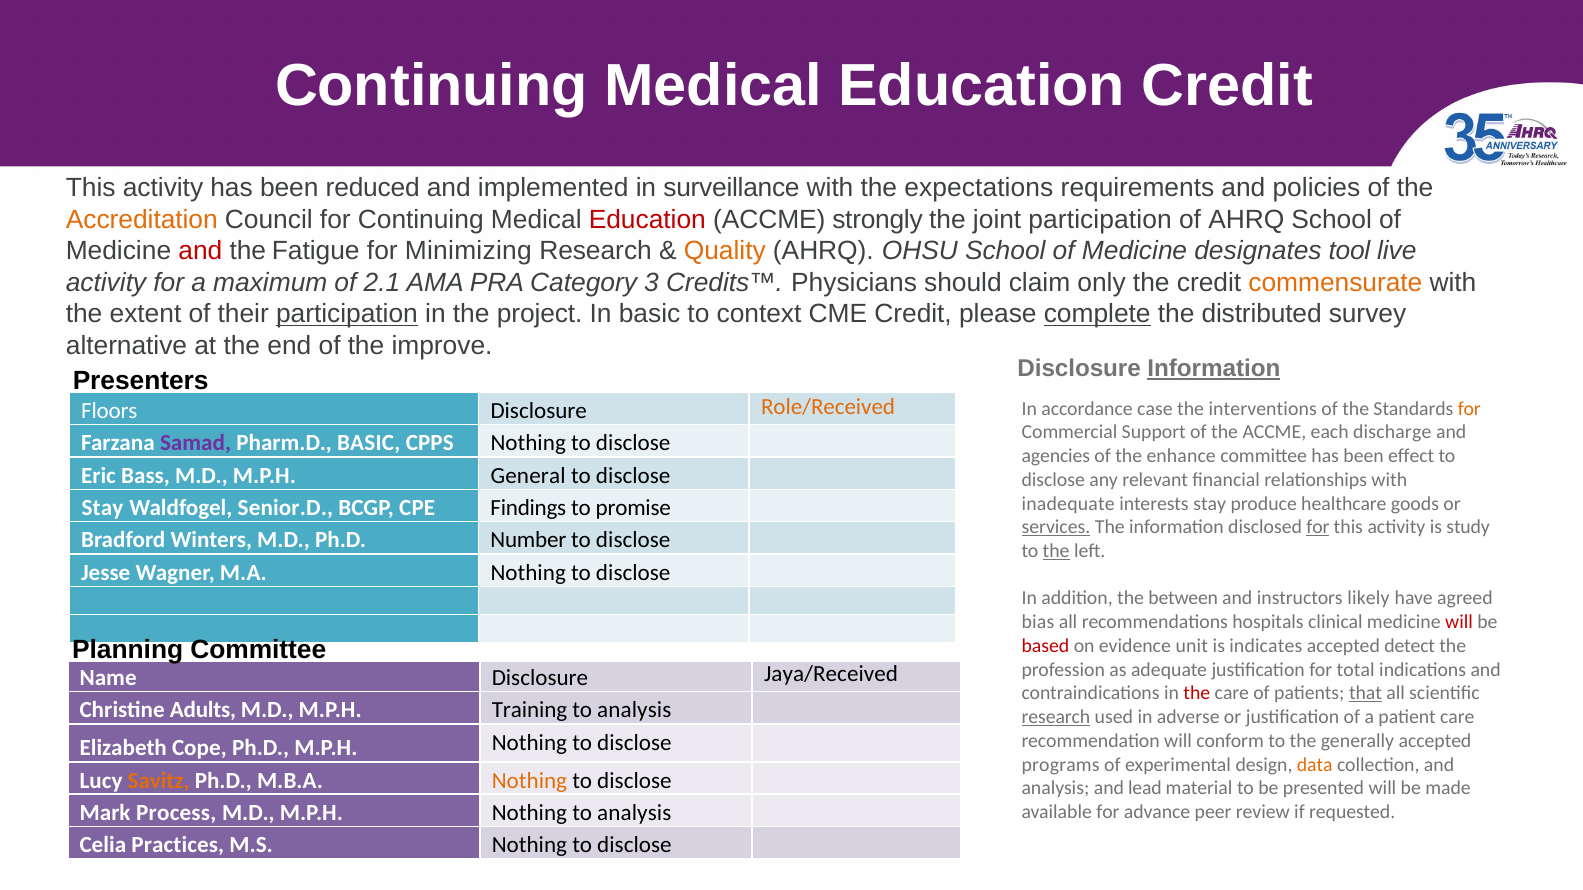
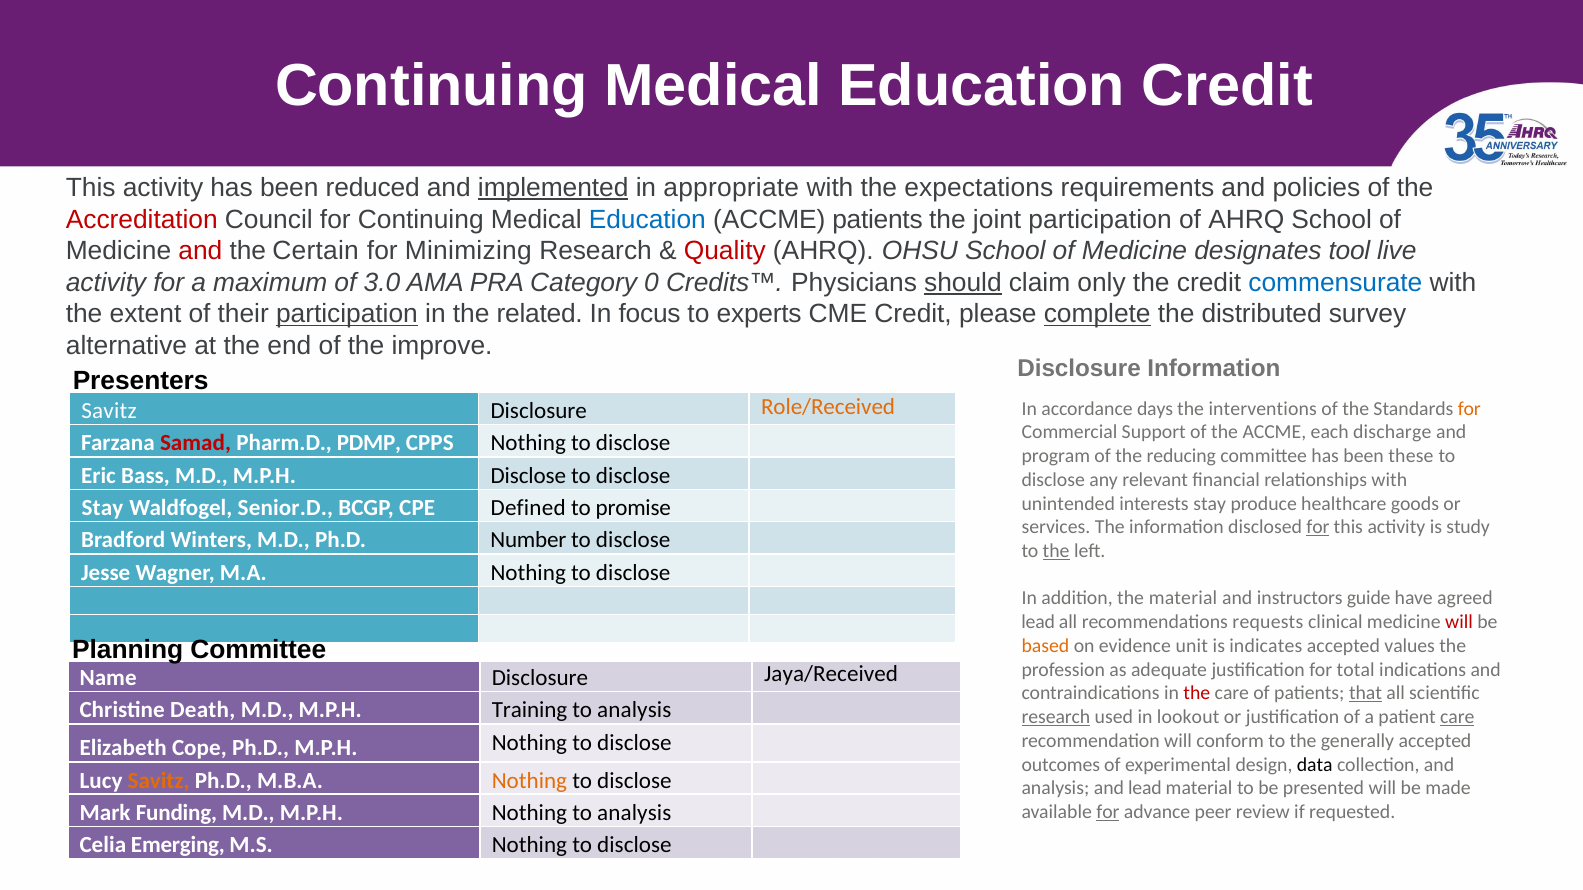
implemented underline: none -> present
surveillance: surveillance -> appropriate
Accreditation colour: orange -> red
Education at (647, 219) colour: red -> blue
ACCME strongly: strongly -> patients
Fatigue: Fatigue -> Certain
Quality colour: orange -> red
2.1: 2.1 -> 3.0
3: 3 -> 0
should underline: none -> present
commensurate colour: orange -> blue
project: project -> related
In basic: basic -> focus
context: context -> experts
Information at (1214, 369) underline: present -> none
case: case -> days
Floors at (109, 411): Floors -> Savitz
Samad colour: purple -> red
Pharm.D BASIC: BASIC -> PDMP
agencies: agencies -> program
enhance: enhance -> reducing
effect: effect -> these
M.P.H General: General -> Disclose
inadequate: inadequate -> unintended
Findings: Findings -> Defined
services underline: present -> none
the between: between -> material
likely: likely -> guide
bias at (1038, 622): bias -> lead
hospitals: hospitals -> requests
based colour: red -> orange
detect: detect -> values
Adults: Adults -> Death
adverse: adverse -> lookout
care at (1457, 717) underline: none -> present
programs: programs -> outcomes
data colour: orange -> black
Process: Process -> Funding
for at (1108, 812) underline: none -> present
Practices: Practices -> Emerging
